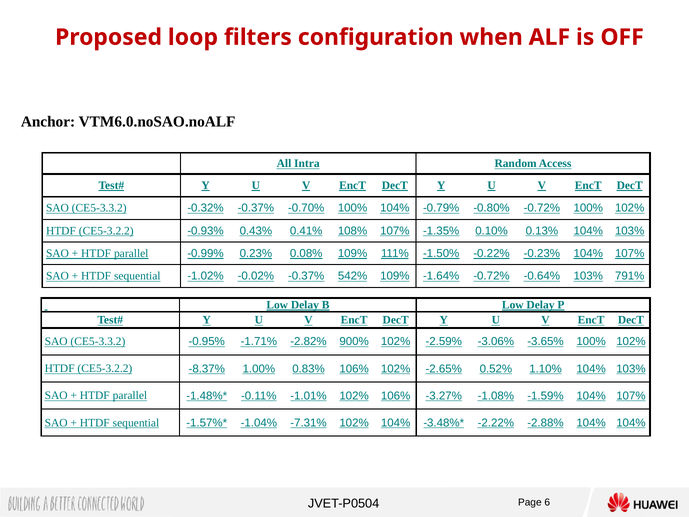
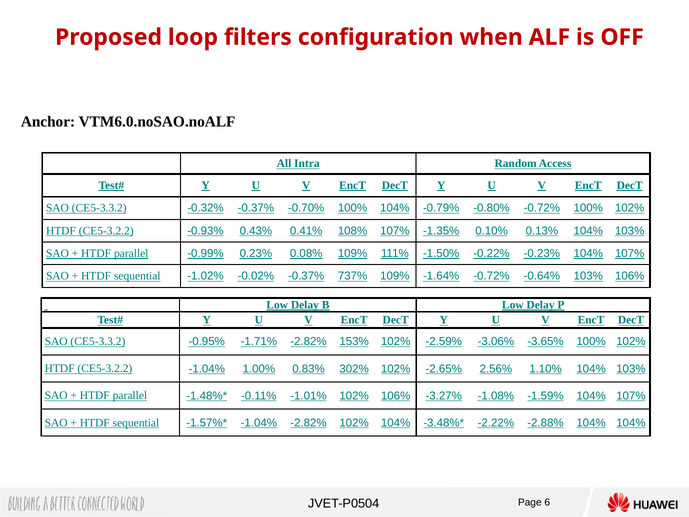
542%: 542% -> 737%
103% 791%: 791% -> 106%
900%: 900% -> 153%
CE5-3.2.2 -8.37%: -8.37% -> -1.04%
0.83% 106%: 106% -> 302%
0.52%: 0.52% -> 2.56%
-1.04% -7.31%: -7.31% -> -2.82%
